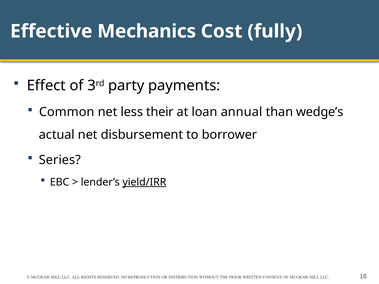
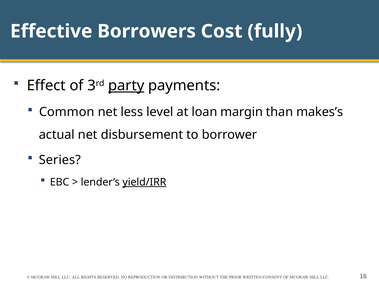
Mechanics: Mechanics -> Borrowers
party underline: none -> present
their: their -> level
annual: annual -> margin
wedge’s: wedge’s -> makes’s
